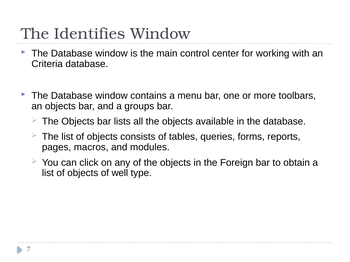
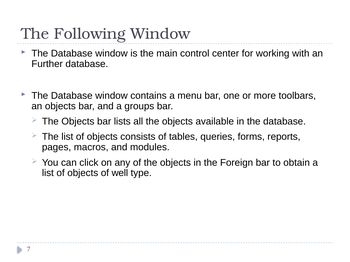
Identifies: Identifies -> Following
Criteria: Criteria -> Further
